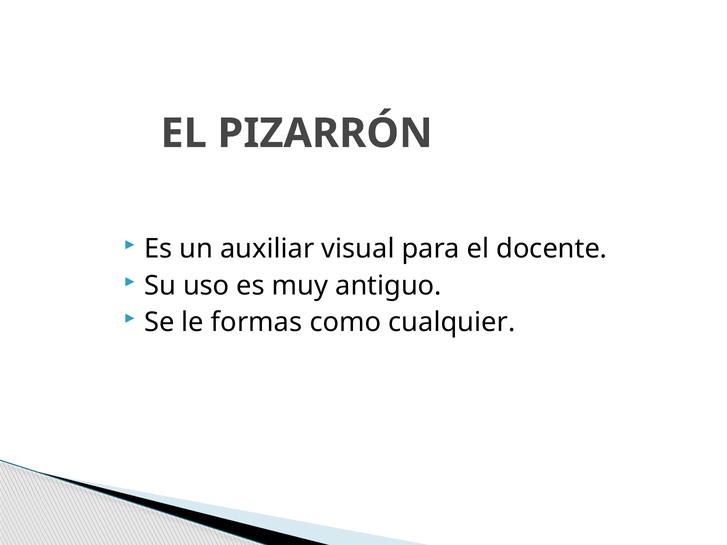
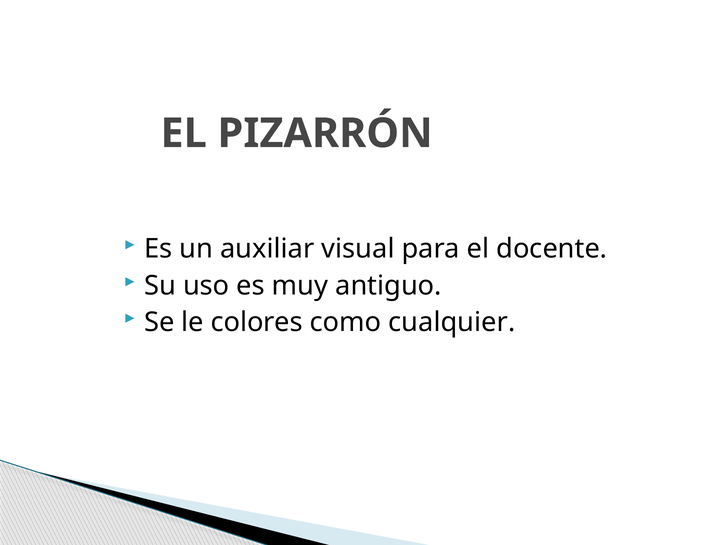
formas: formas -> colores
